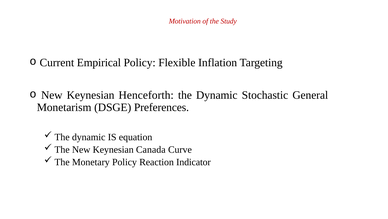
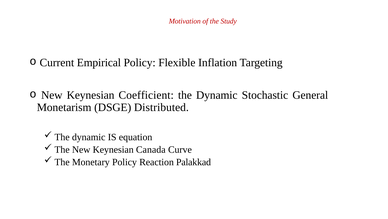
Henceforth: Henceforth -> Coefficient
Preferences: Preferences -> Distributed
Indicator: Indicator -> Palakkad
